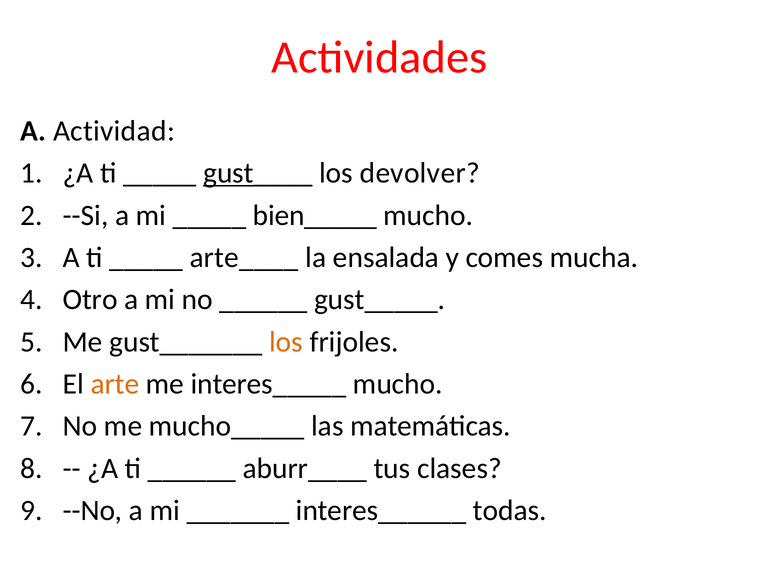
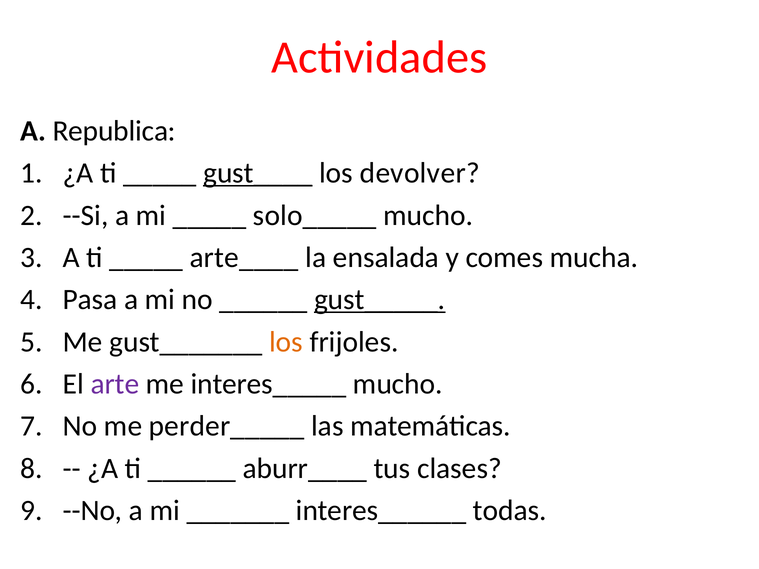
Actividad: Actividad -> Republica
bien_____: bien_____ -> solo_____
Otro: Otro -> Pasa
gust_____ underline: none -> present
arte colour: orange -> purple
mucho_____: mucho_____ -> perder_____
